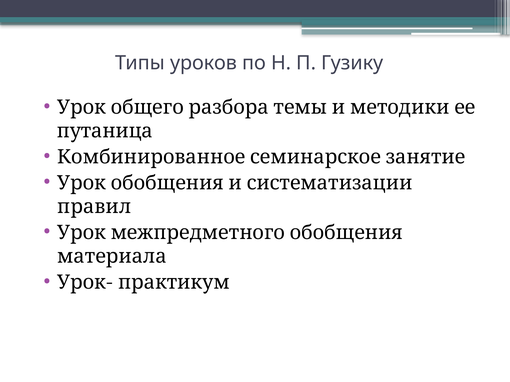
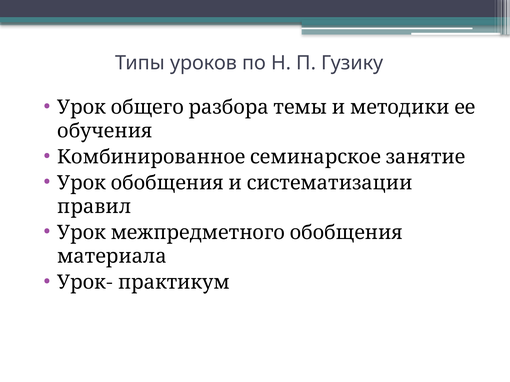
путаница: путаница -> обучения
